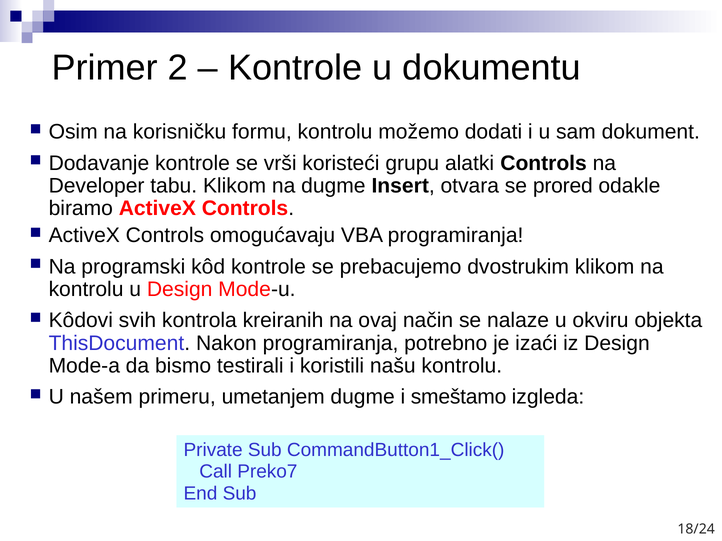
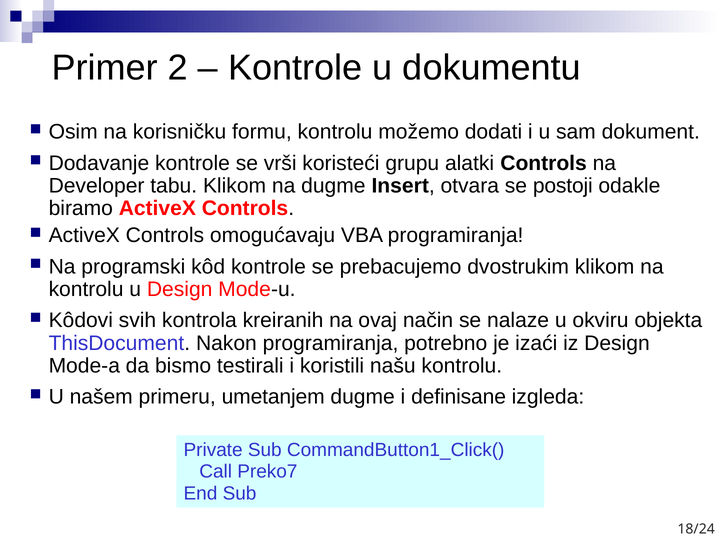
prored: prored -> postoji
smeštamo: smeštamo -> definisane
